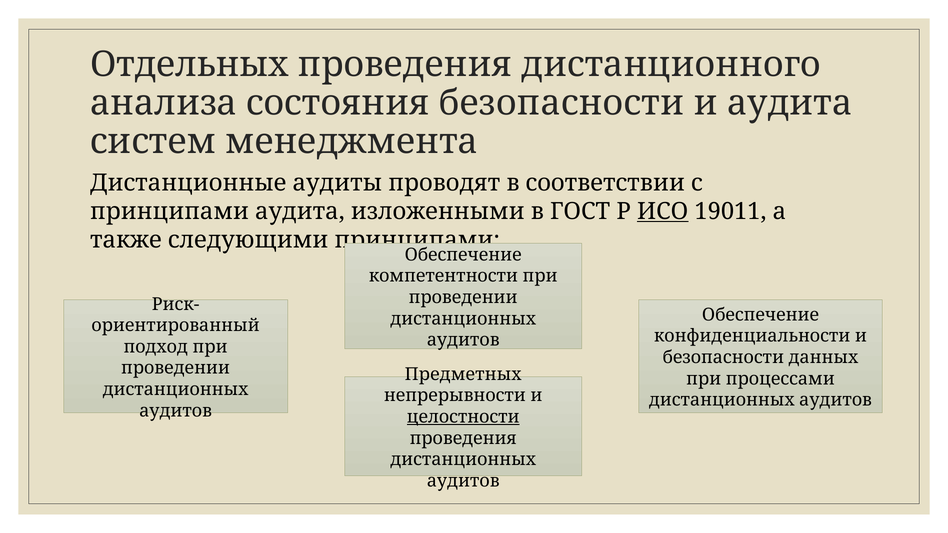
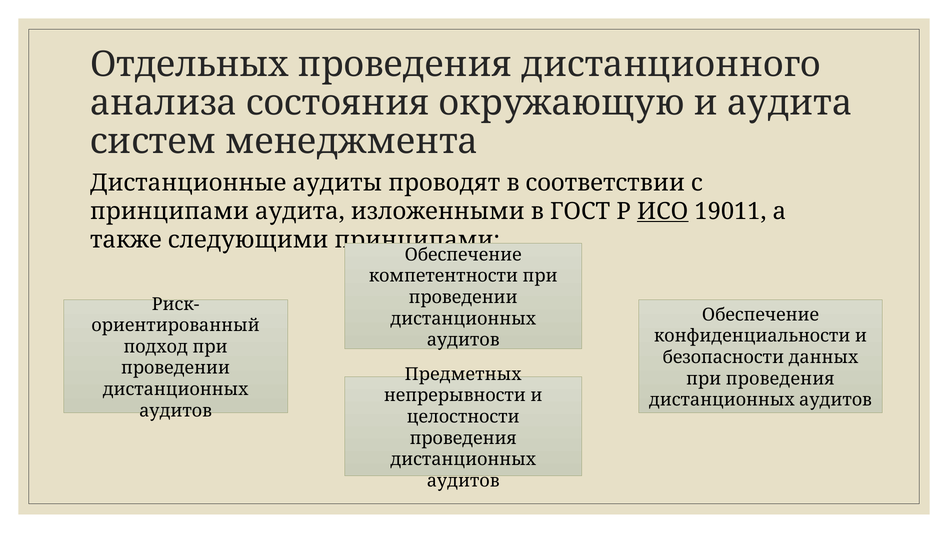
состояния безопасности: безопасности -> окружающую
при процессами: процессами -> проведения
целостности underline: present -> none
